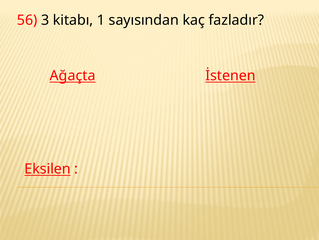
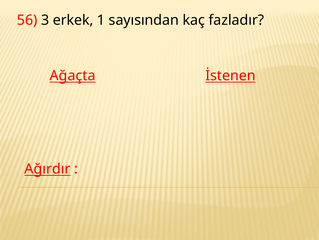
kitabı: kitabı -> erkek
Eksilen: Eksilen -> Ağırdır
